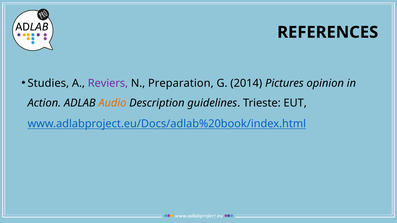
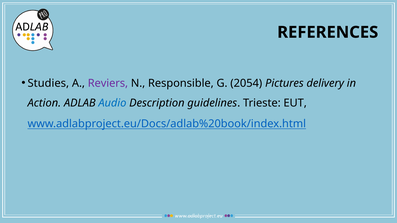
Preparation: Preparation -> Responsible
2014: 2014 -> 2054
opinion: opinion -> delivery
Audio colour: orange -> blue
